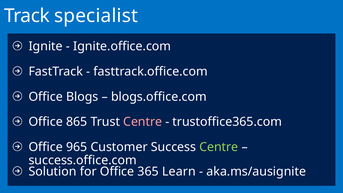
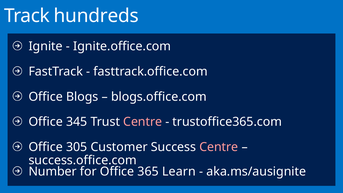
specialist: specialist -> hundreds
865: 865 -> 345
965: 965 -> 305
Centre at (219, 147) colour: light green -> pink
Solution: Solution -> Number
